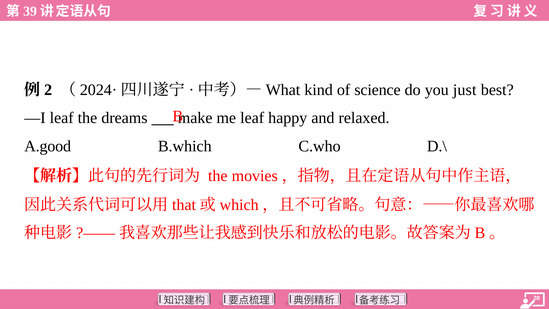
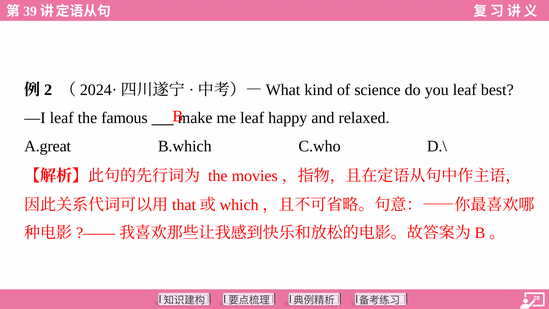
you just: just -> leaf
dreams: dreams -> famous
A.good: A.good -> A.great
